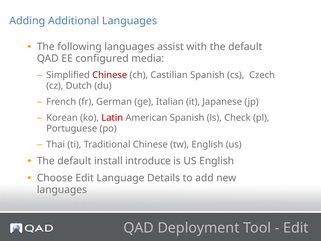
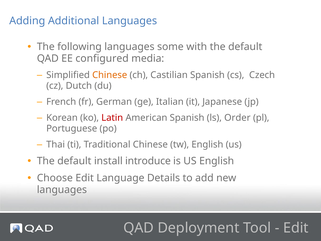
assist: assist -> some
Chinese at (110, 75) colour: red -> orange
Check: Check -> Order
